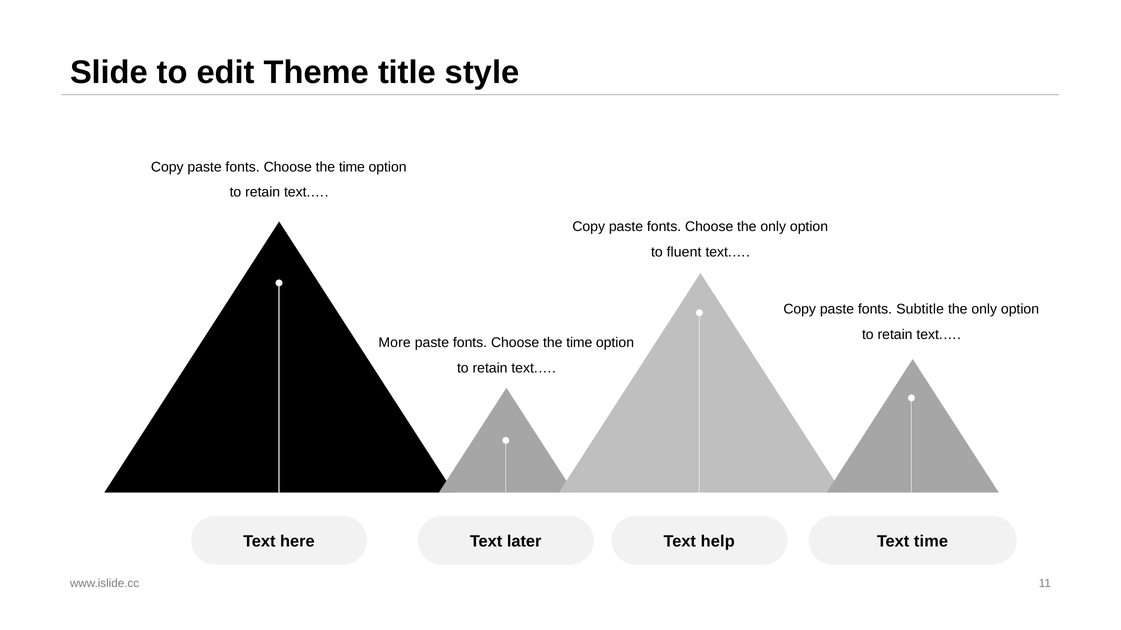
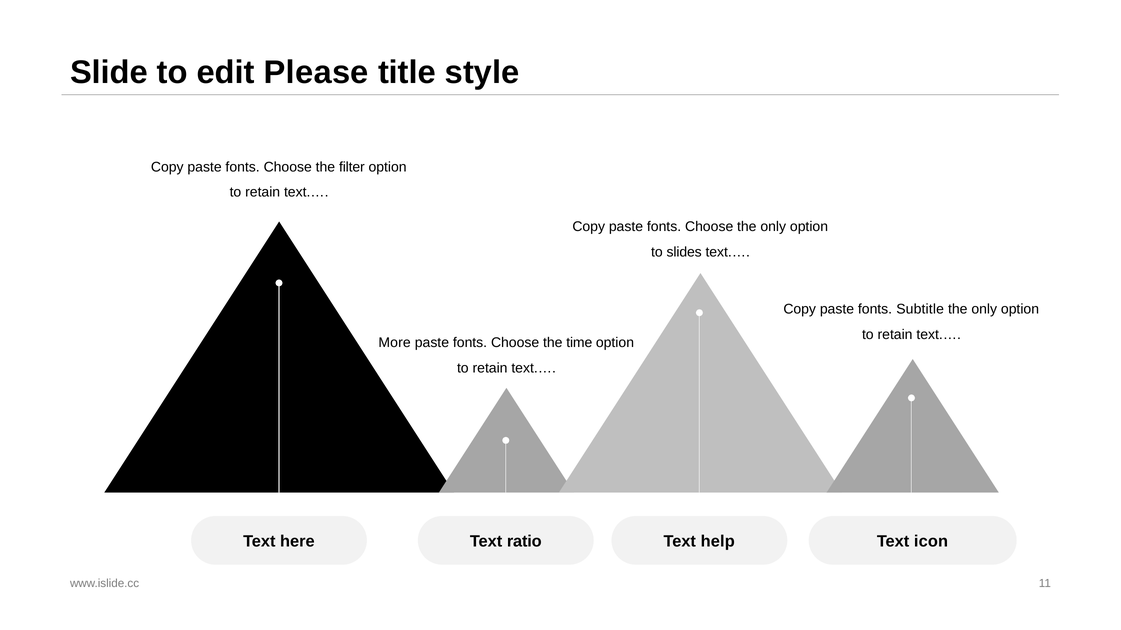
Theme: Theme -> Please
time at (352, 167): time -> filter
fluent: fluent -> slides
later: later -> ratio
Text time: time -> icon
